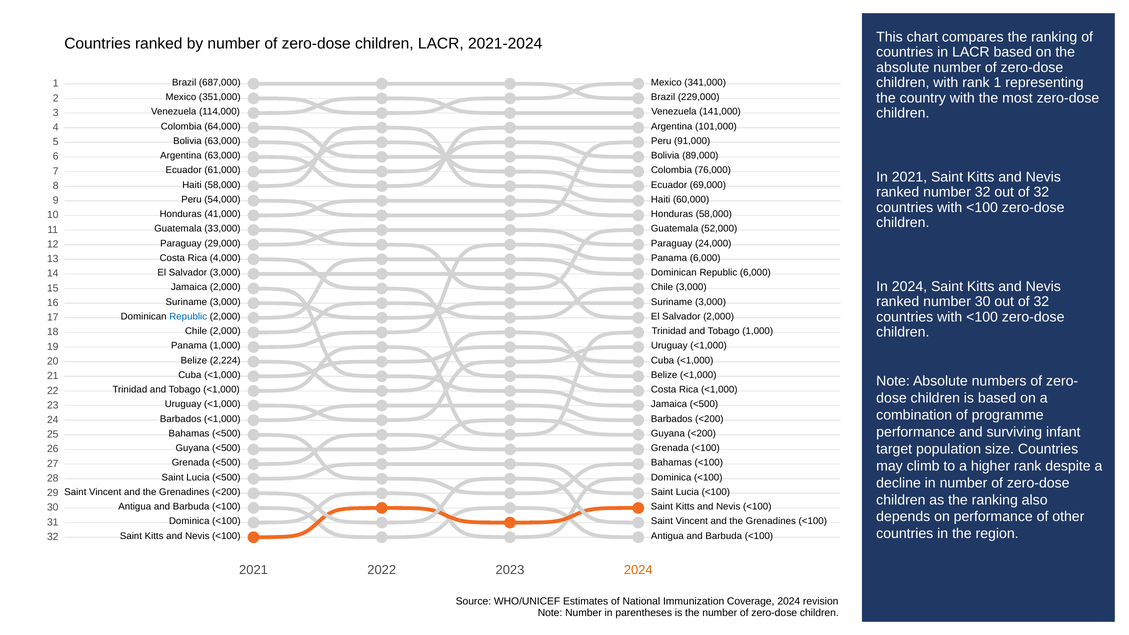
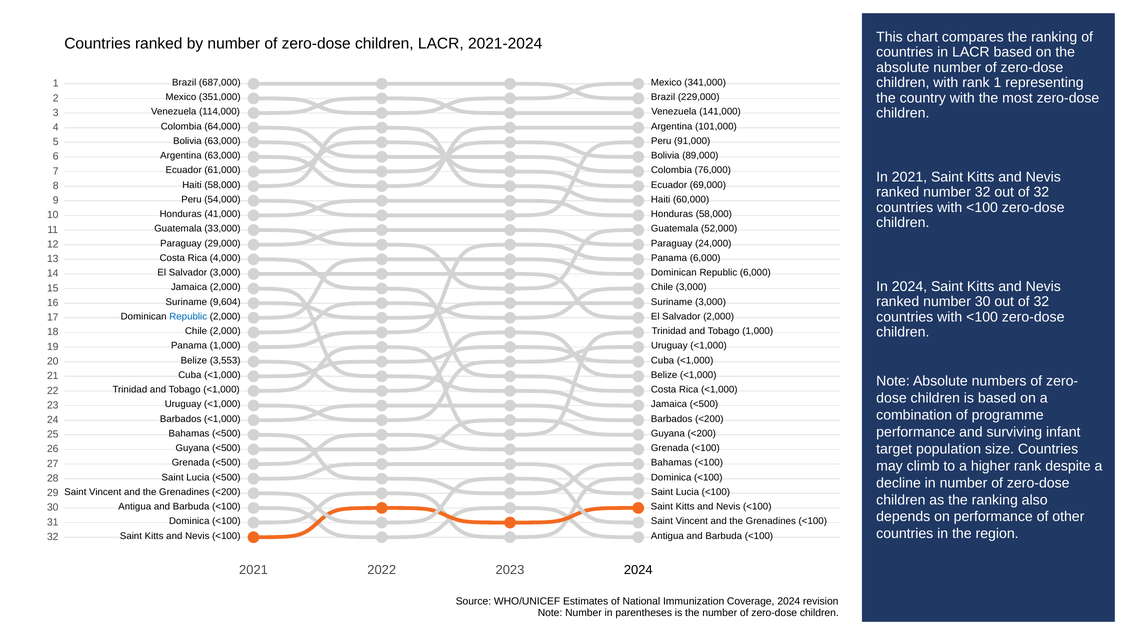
3,000 at (225, 302): 3,000 -> 9,604
2,224: 2,224 -> 3,553
2024 at (638, 570) colour: orange -> black
